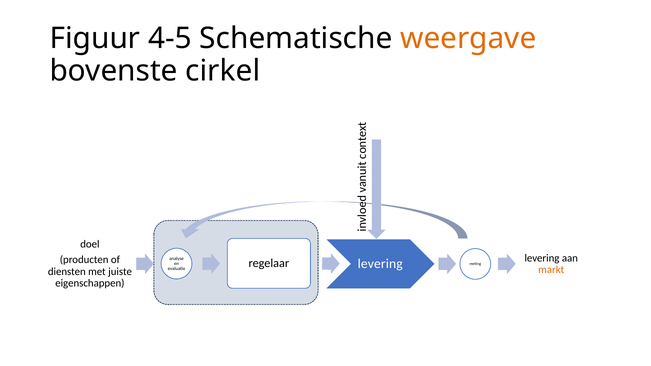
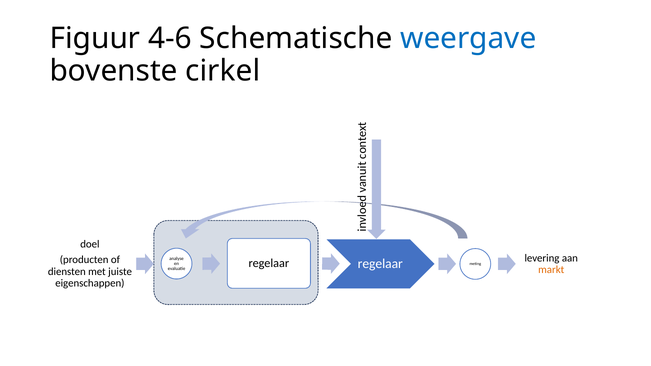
4-5: 4-5 -> 4-6
weergave colour: orange -> blue
regelaar levering: levering -> regelaar
